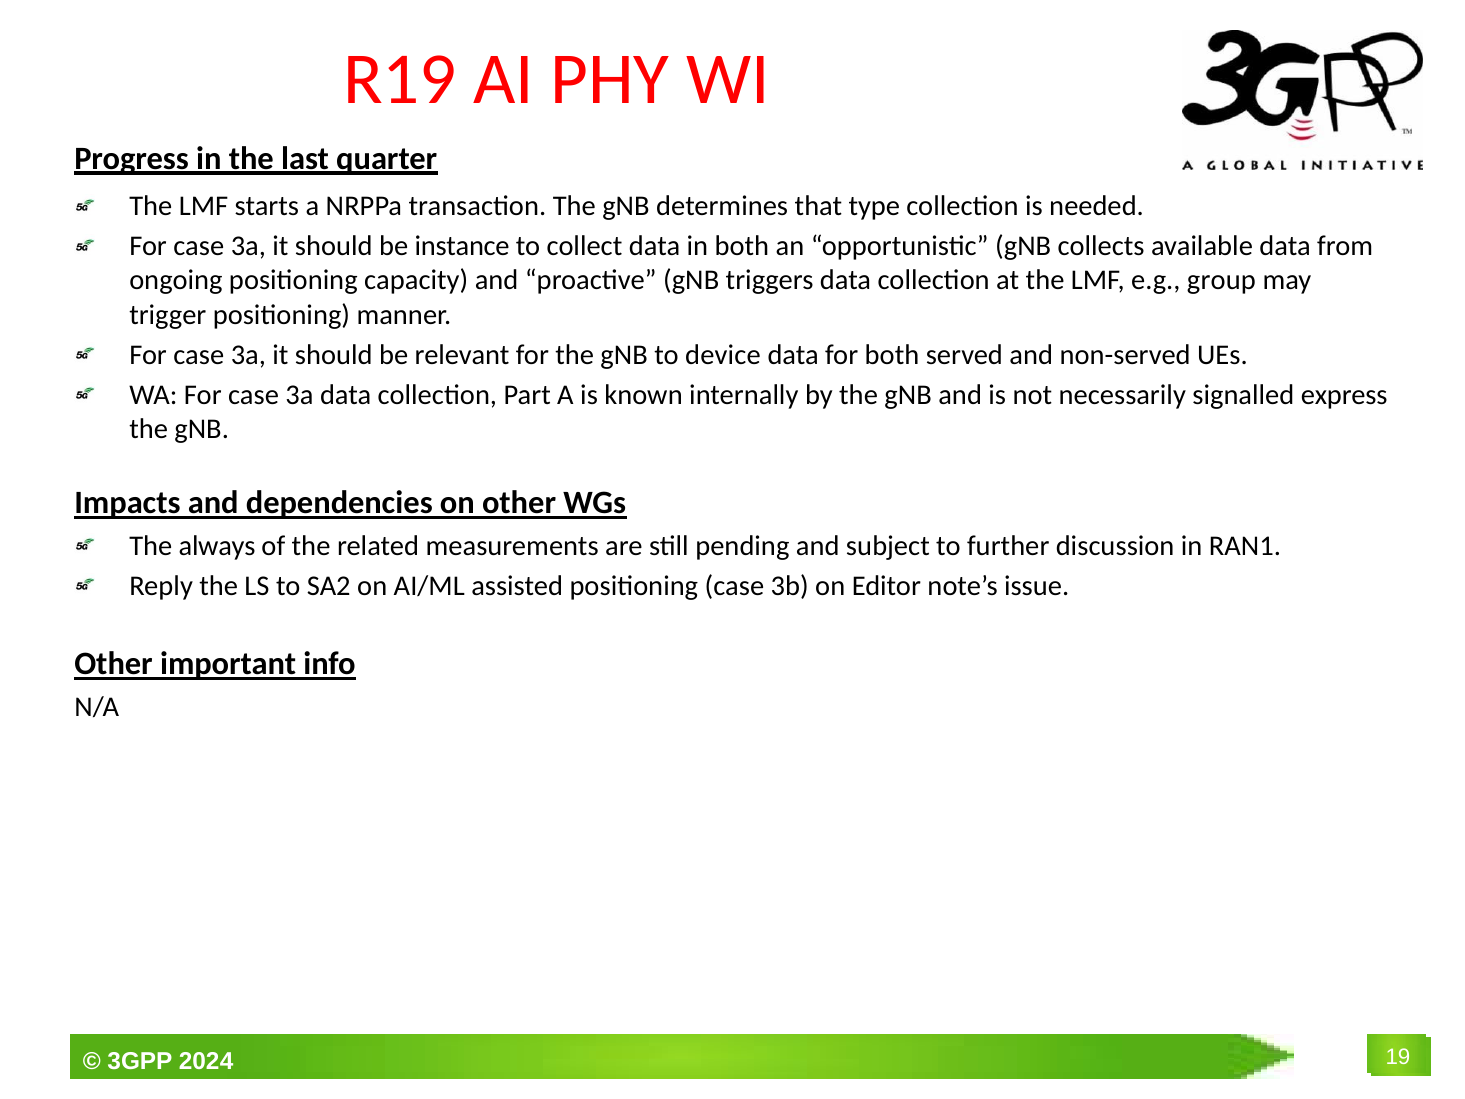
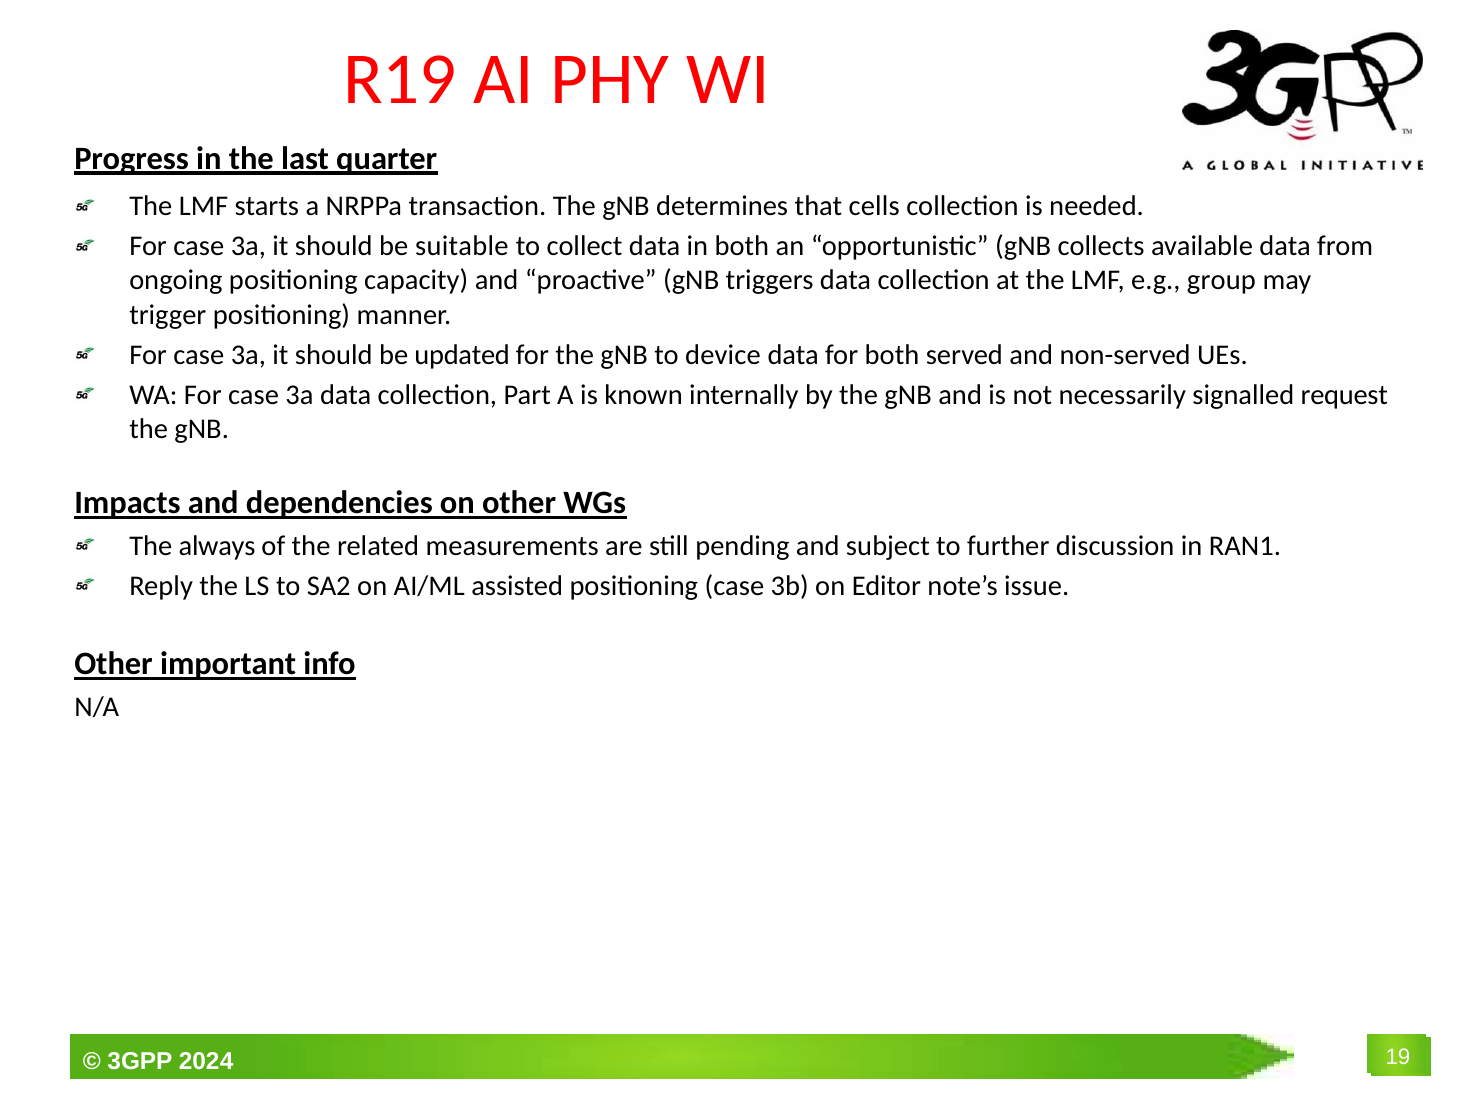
type: type -> cells
instance: instance -> suitable
relevant: relevant -> updated
express: express -> request
